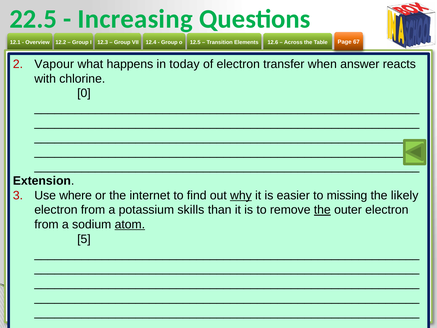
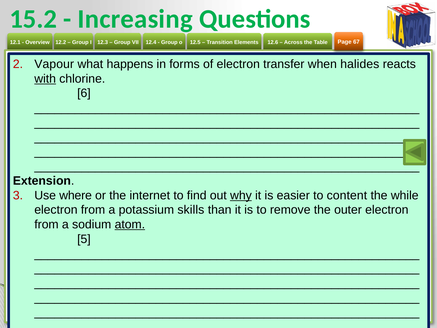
22.5: 22.5 -> 15.2
today: today -> forms
answer: answer -> halides
with underline: none -> present
0: 0 -> 6
missing: missing -> content
likely: likely -> while
the at (322, 210) underline: present -> none
